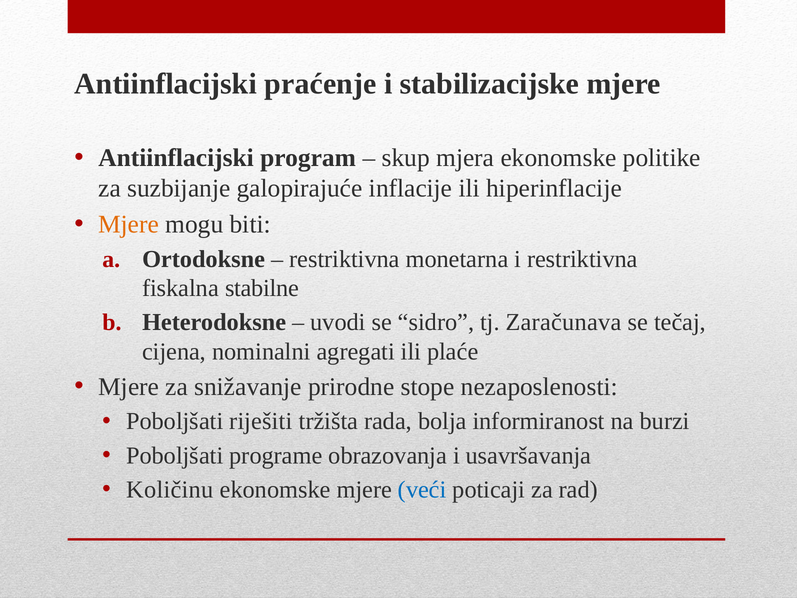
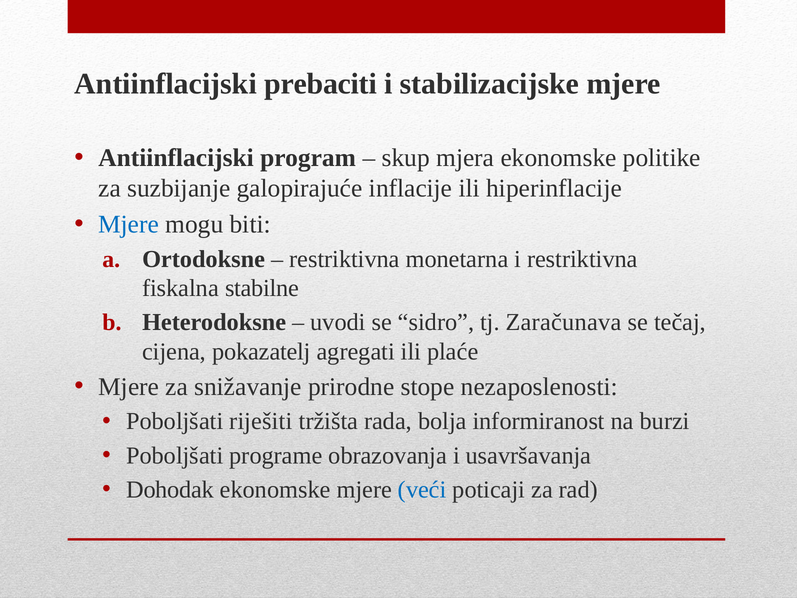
praćenje: praćenje -> prebaciti
Mjere at (129, 224) colour: orange -> blue
nominalni: nominalni -> pokazatelj
Količinu: Količinu -> Dohodak
